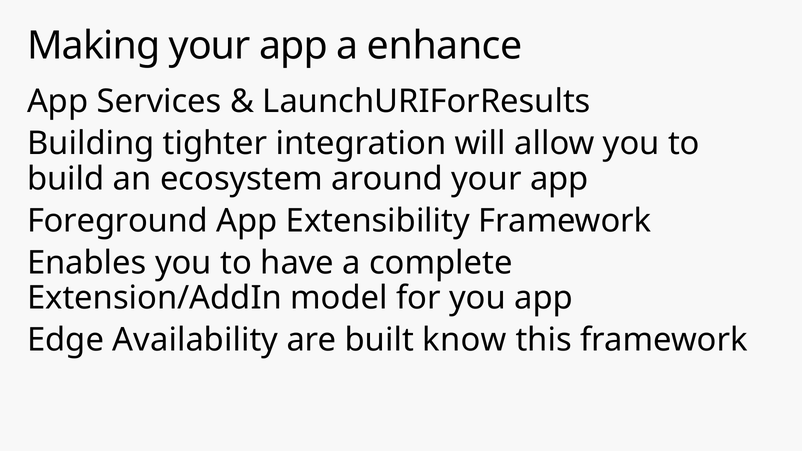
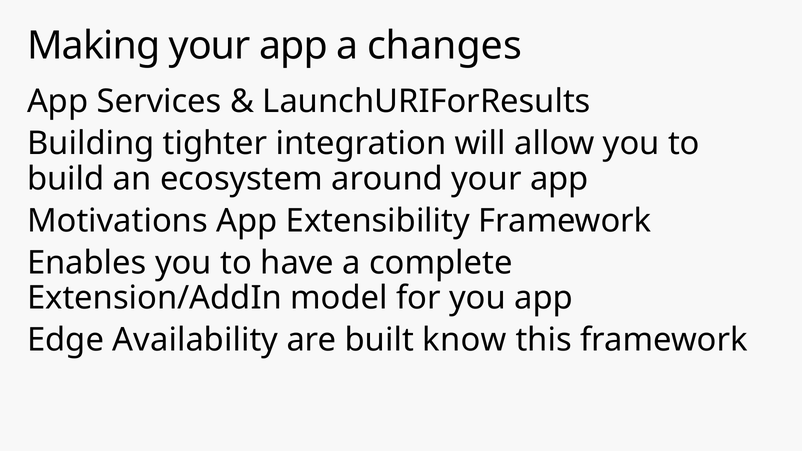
enhance: enhance -> changes
Foreground: Foreground -> Motivations
